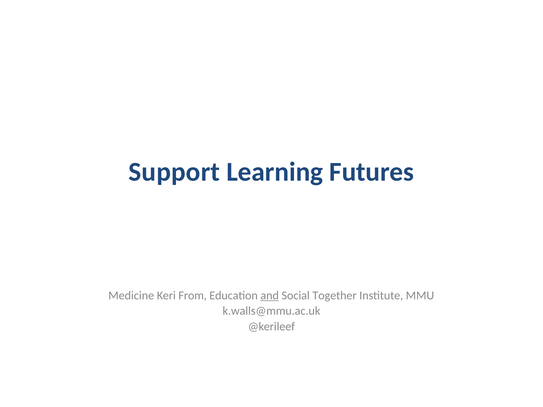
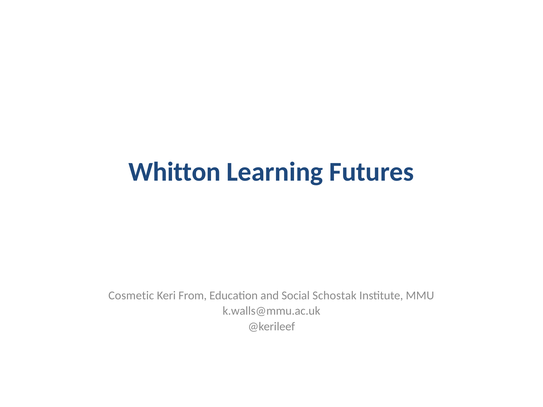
Support: Support -> Whitton
Medicine: Medicine -> Cosmetic
and underline: present -> none
Together: Together -> Schostak
